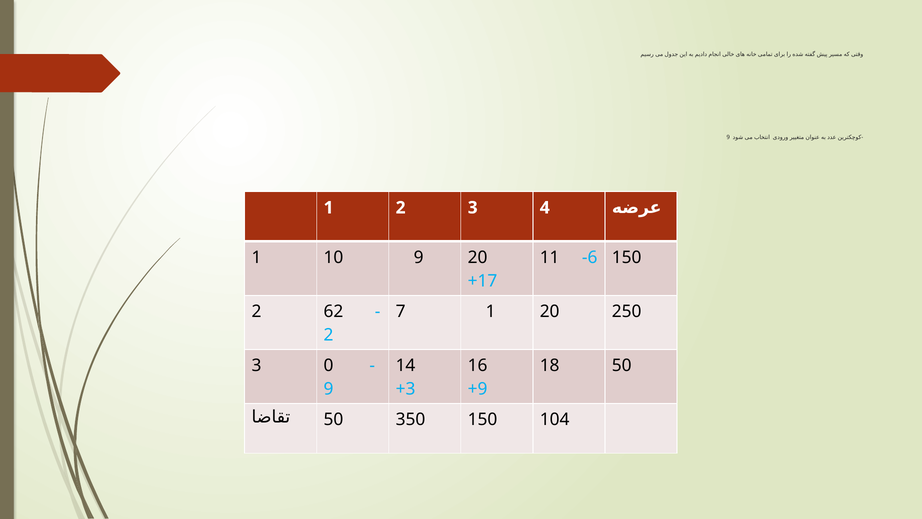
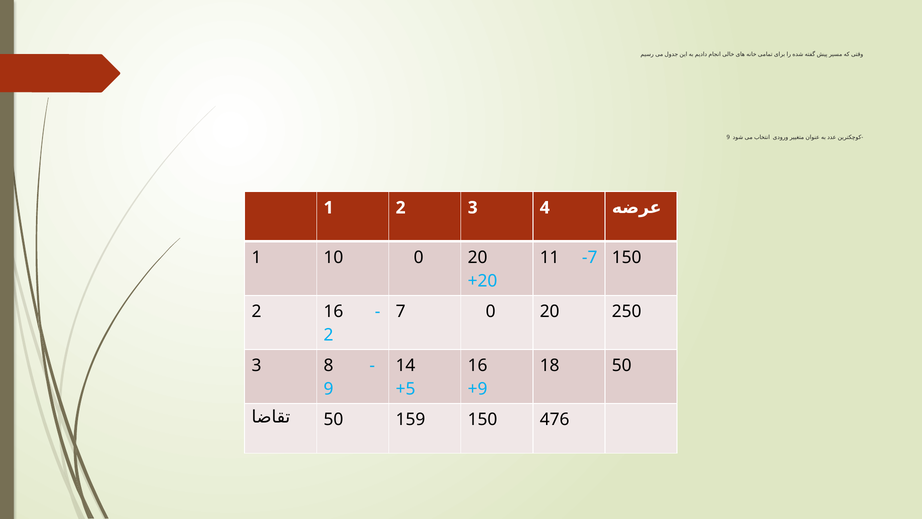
10 9: 9 -> 0
-6: -6 -> -7
+17: +17 -> +20
2 62: 62 -> 16
7 1: 1 -> 0
0: 0 -> 8
+3: +3 -> +5
350: 350 -> 159
104: 104 -> 476
